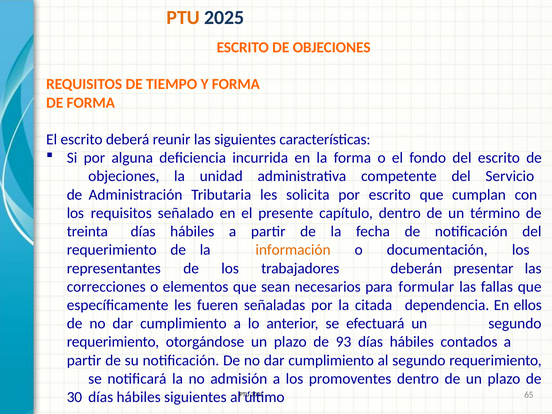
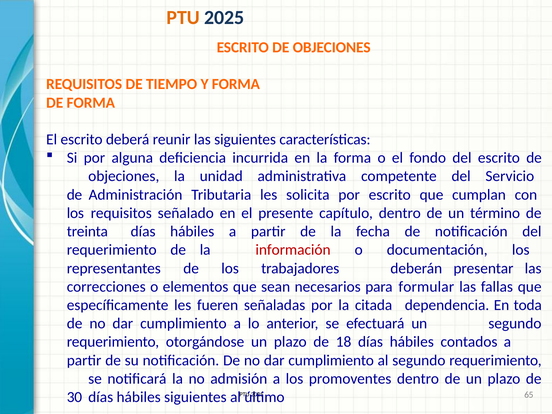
información colour: orange -> red
ellos: ellos -> toda
93: 93 -> 18
